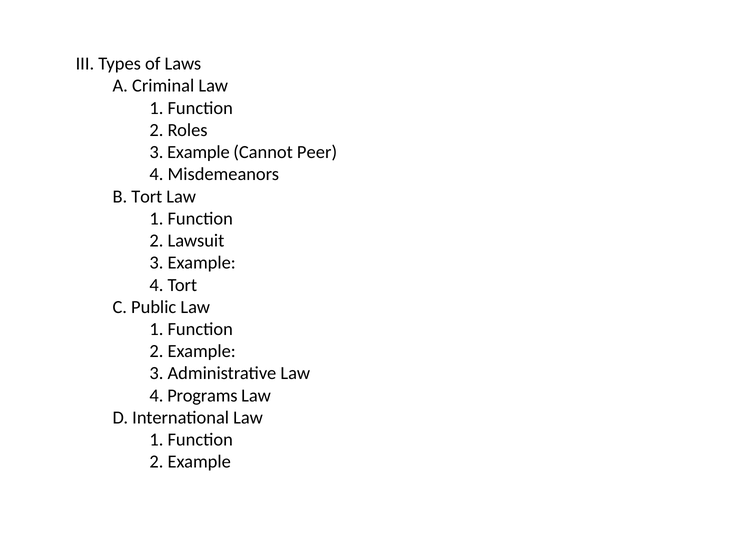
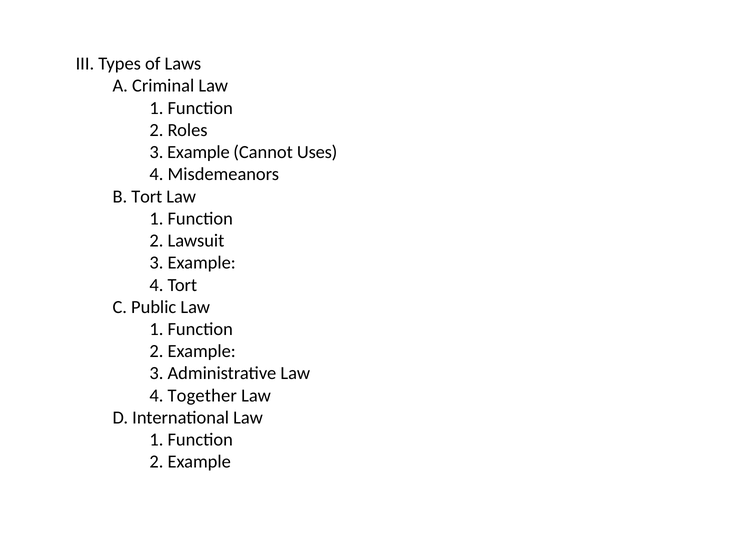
Peer: Peer -> Uses
Programs: Programs -> Together
